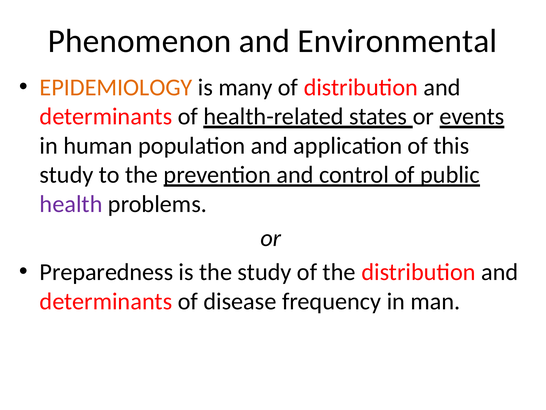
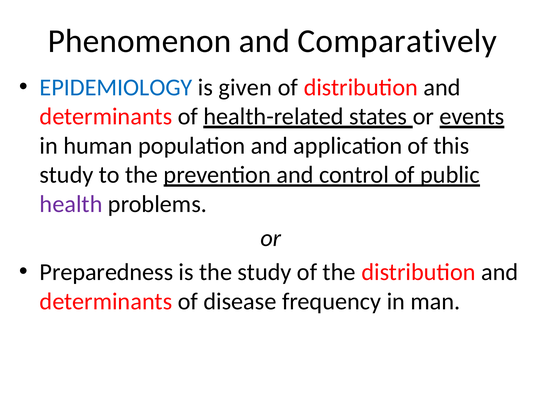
Environmental: Environmental -> Comparatively
EPIDEMIOLOGY colour: orange -> blue
many: many -> given
